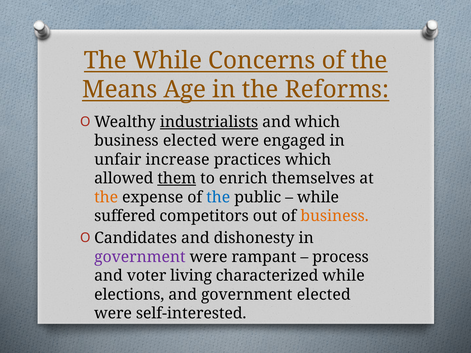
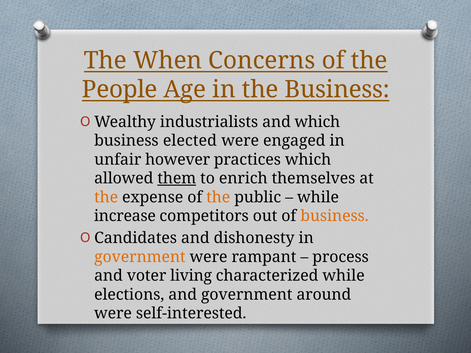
The While: While -> When
Means: Means -> People
the Reforms: Reforms -> Business
industrialists underline: present -> none
increase: increase -> however
the at (218, 197) colour: blue -> orange
suffered: suffered -> increase
government at (140, 257) colour: purple -> orange
government elected: elected -> around
